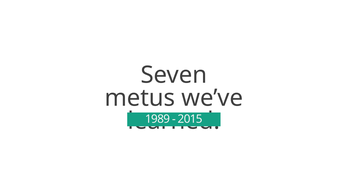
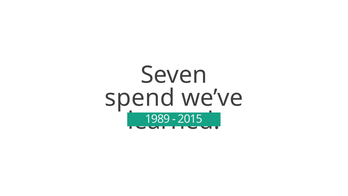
metus: metus -> spend
